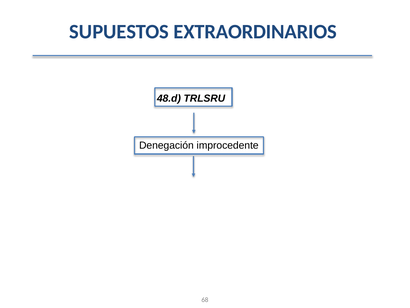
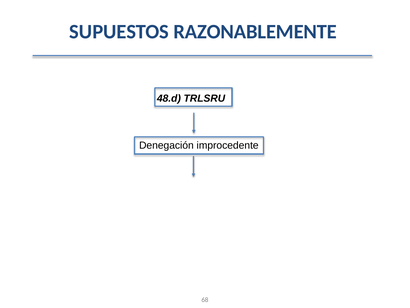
EXTRAORDINARIOS: EXTRAORDINARIOS -> RAZONABLEMENTE
